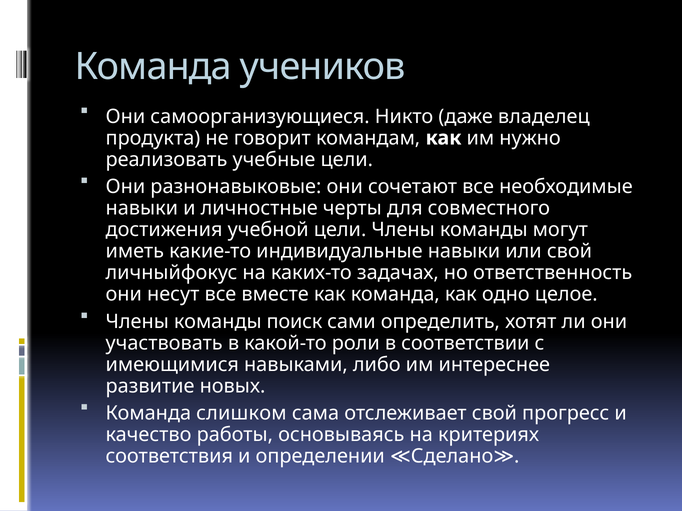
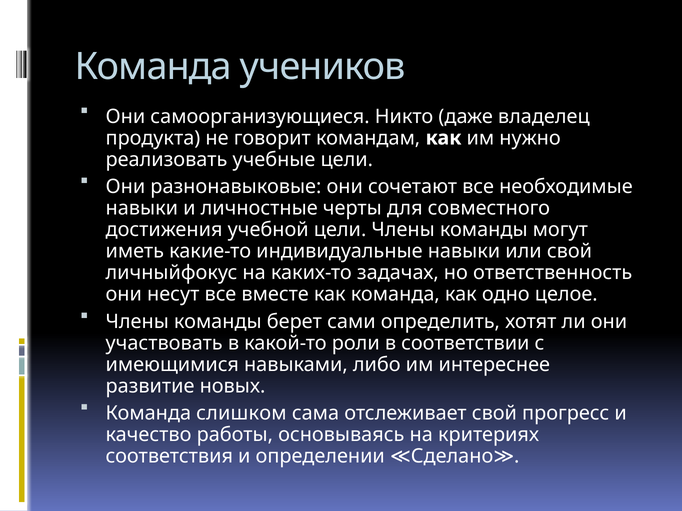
поиск: поиск -> берет
